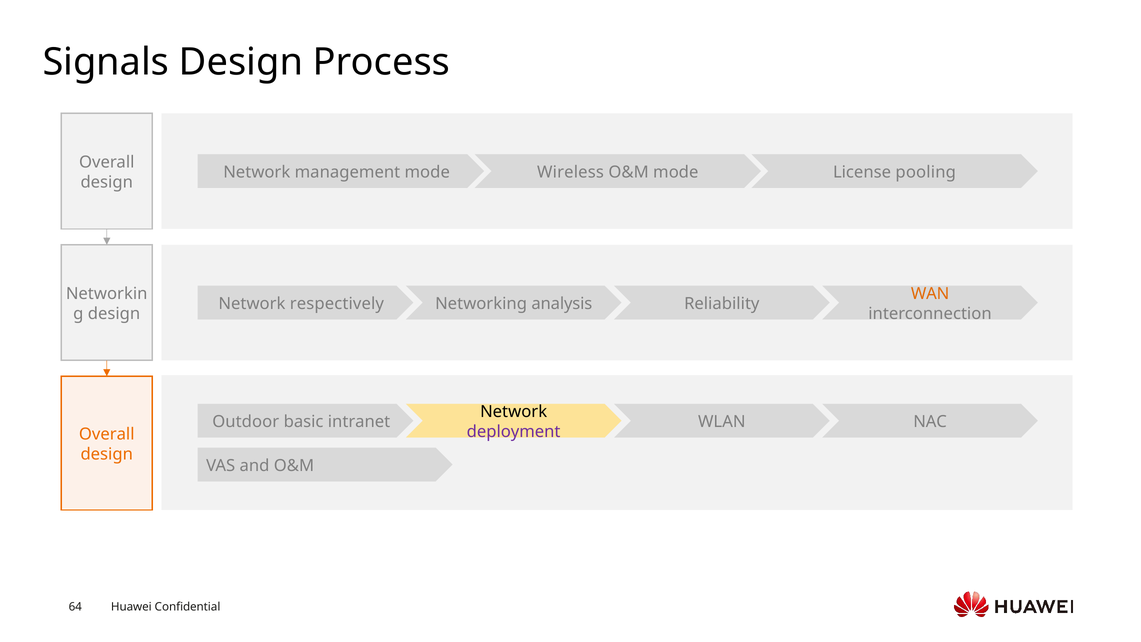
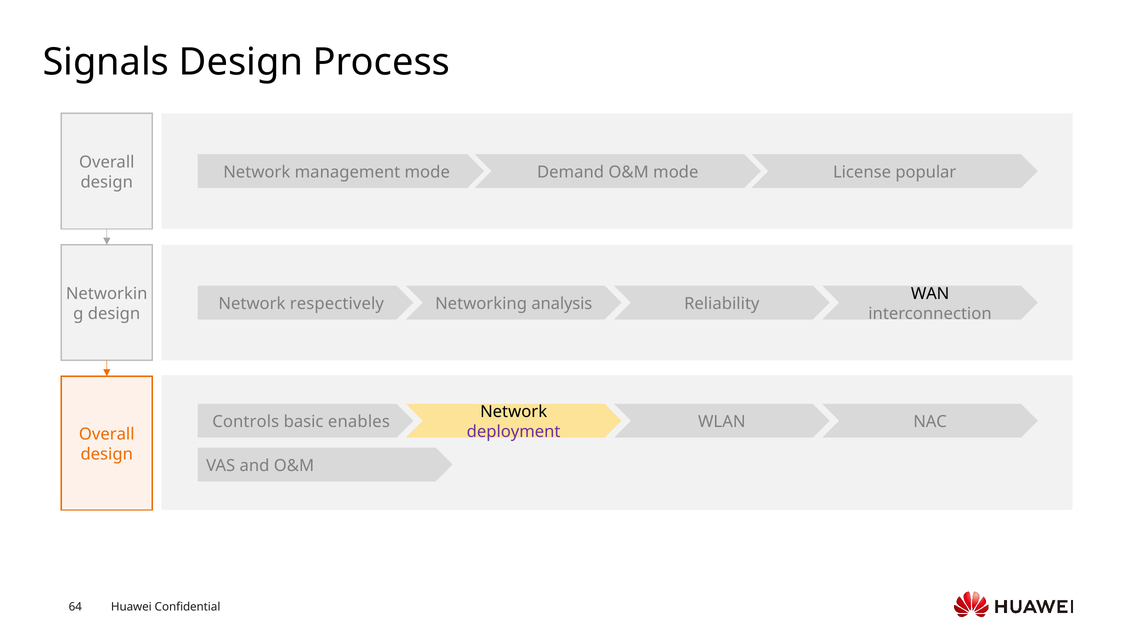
Wireless: Wireless -> Demand
pooling: pooling -> popular
WAN colour: orange -> black
Outdoor: Outdoor -> Controls
intranet: intranet -> enables
